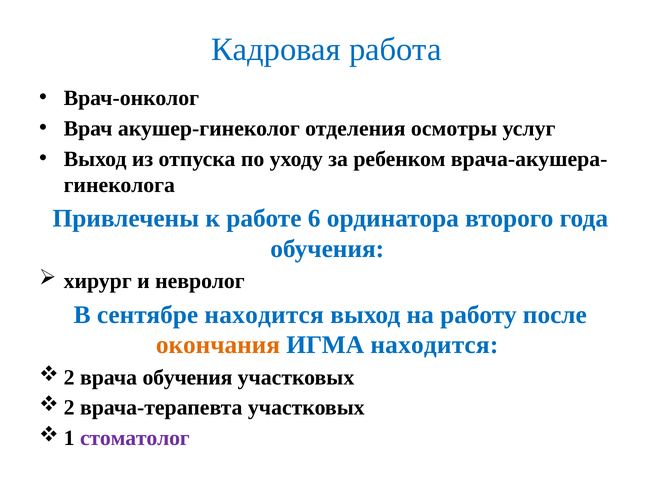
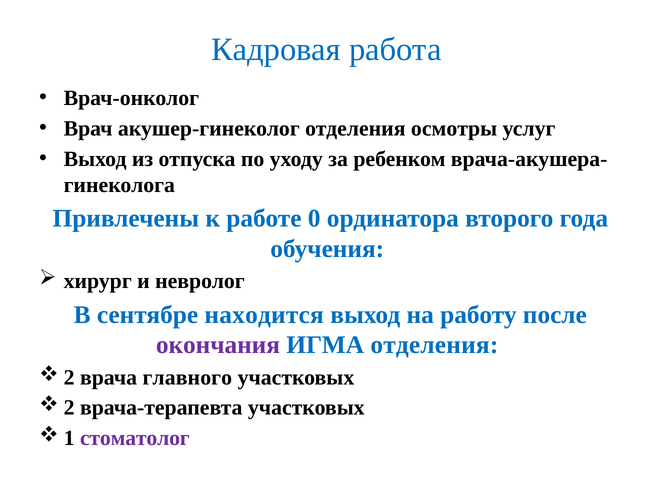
6: 6 -> 0
окончания colour: orange -> purple
ИГМА находится: находится -> отделения
врача обучения: обучения -> главного
